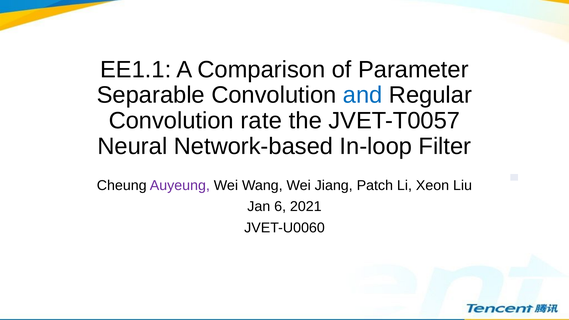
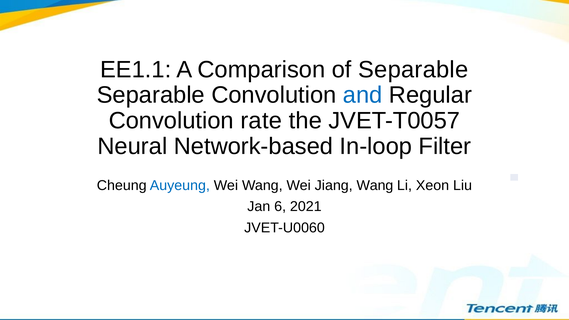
of Parameter: Parameter -> Separable
Auyeung colour: purple -> blue
Jiang Patch: Patch -> Wang
